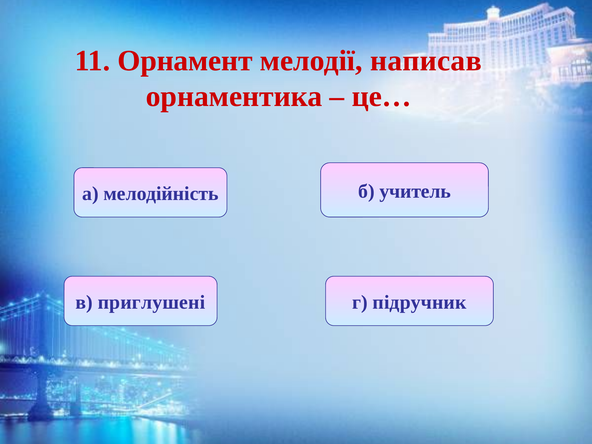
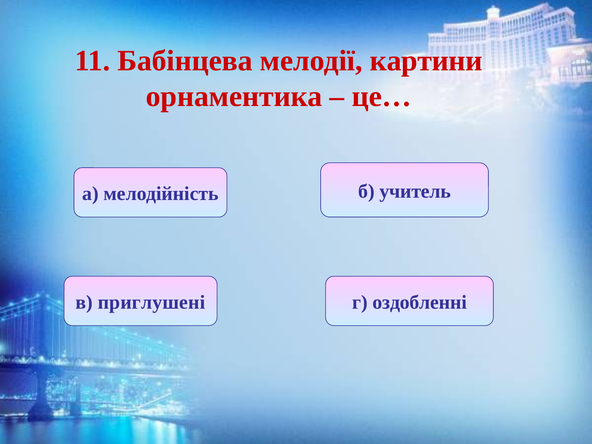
Орнамент: Орнамент -> Бабінцева
написав: написав -> картини
підручник: підручник -> оздобленні
